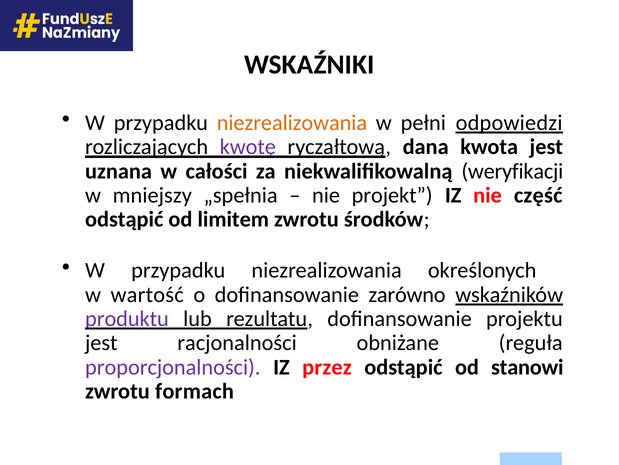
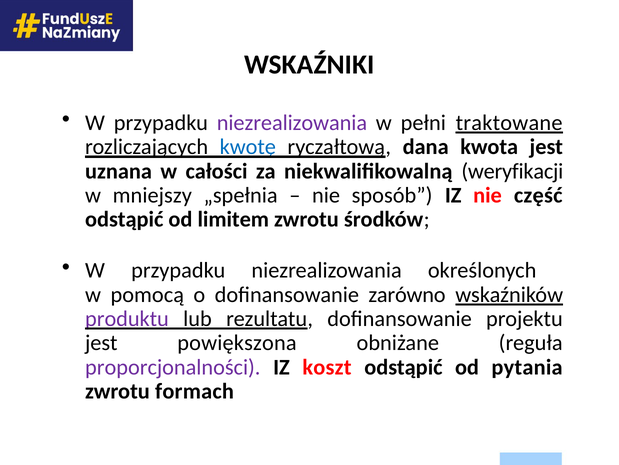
niezrealizowania at (292, 123) colour: orange -> purple
odpowiedzi: odpowiedzi -> traktowane
kwotę colour: purple -> blue
projekt: projekt -> sposób
wartość: wartość -> pomocą
racjonalności: racjonalności -> powiększona
przez: przez -> koszt
stanowi: stanowi -> pytania
